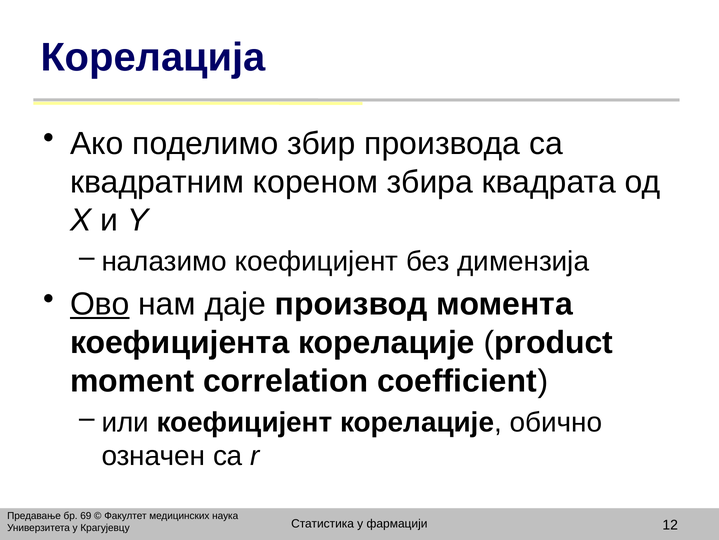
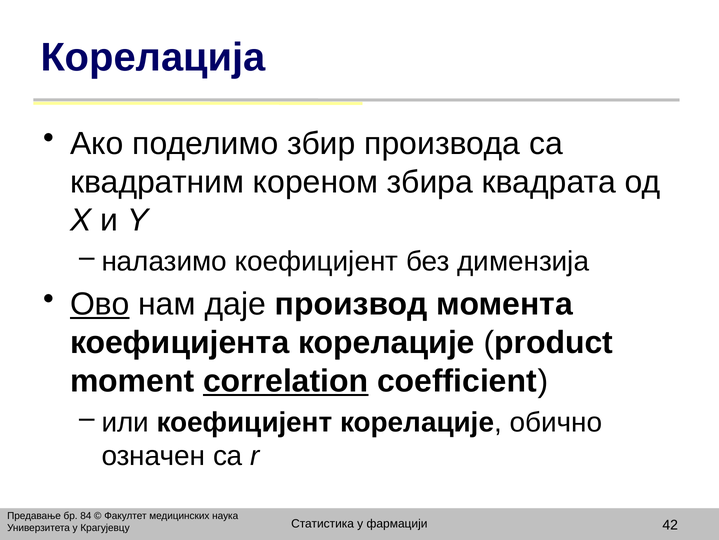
correlation underline: none -> present
69: 69 -> 84
12: 12 -> 42
